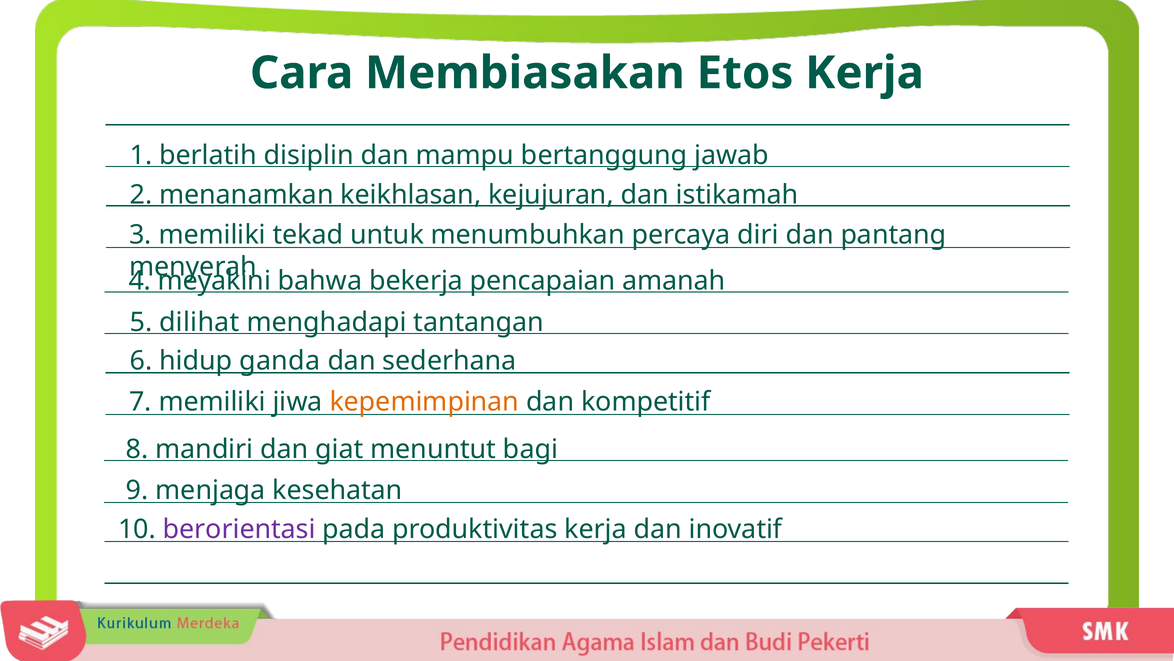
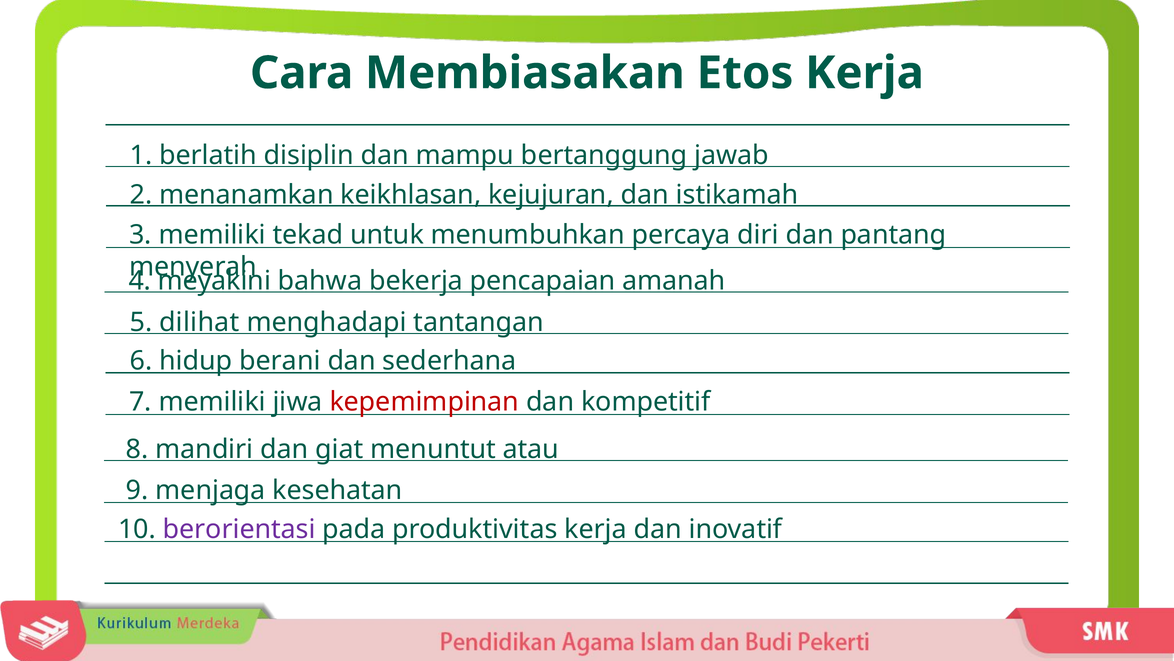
ganda: ganda -> berani
kepemimpinan colour: orange -> red
bagi: bagi -> atau
